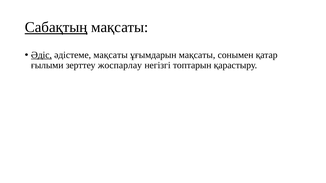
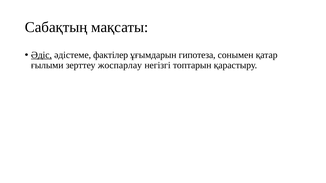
Сабақтың underline: present -> none
әдістеме мақсаты: мақсаты -> фактілер
ұғымдарын мақсаты: мақсаты -> гипотеза
